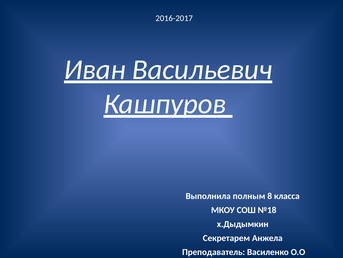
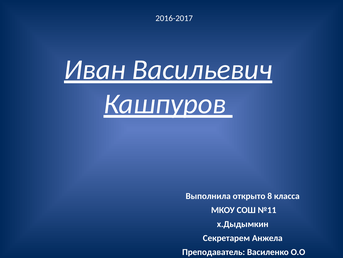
полным: полным -> открыто
№18: №18 -> №11
